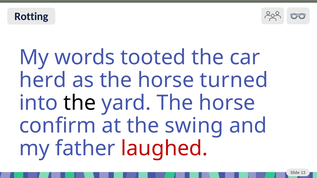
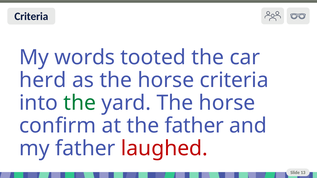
Rotting at (31, 16): Rotting -> Criteria
horse turned: turned -> criteria
the at (80, 103) colour: black -> green
the swing: swing -> father
